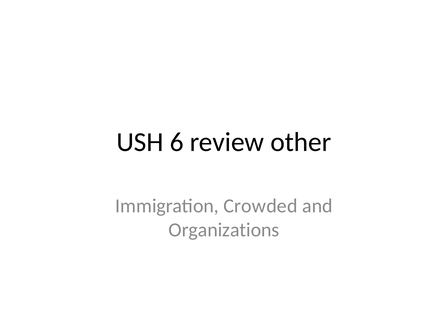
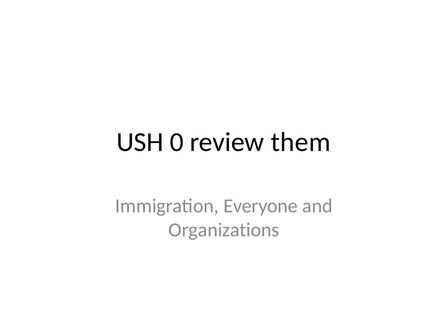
6: 6 -> 0
other: other -> them
Crowded: Crowded -> Everyone
